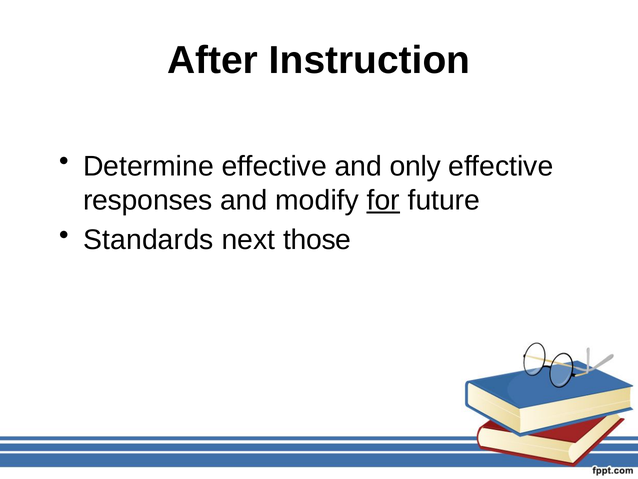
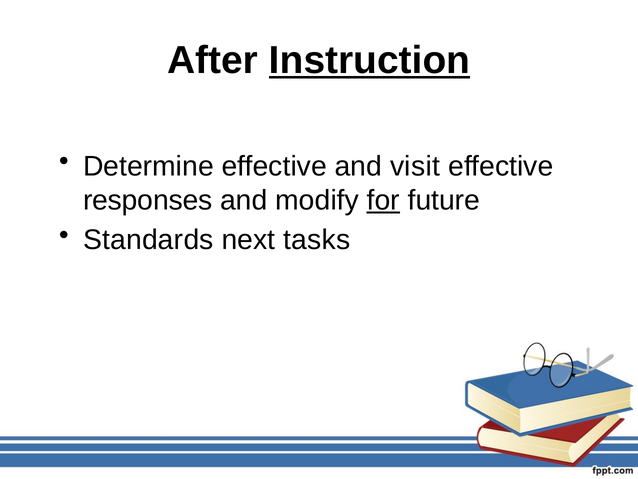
Instruction underline: none -> present
only: only -> visit
those: those -> tasks
